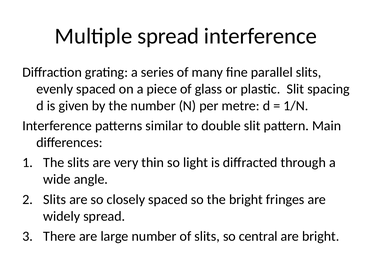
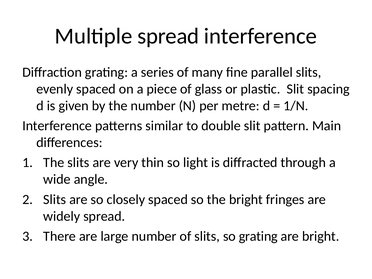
so central: central -> grating
